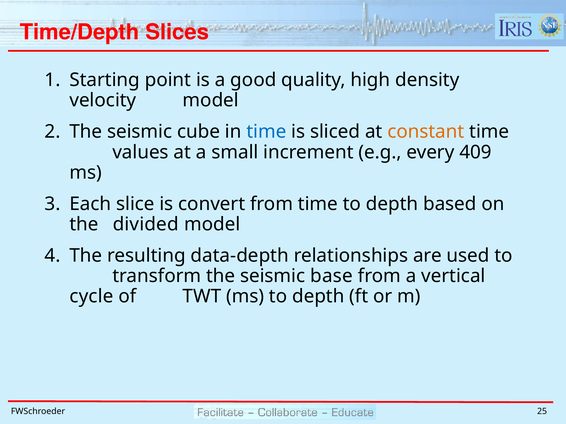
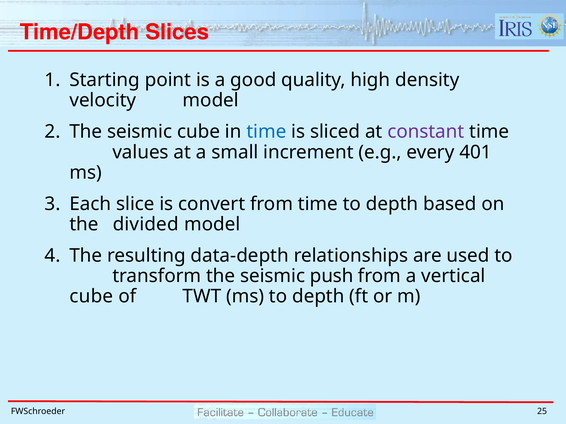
constant colour: orange -> purple
409: 409 -> 401
base: base -> push
cycle at (91, 297): cycle -> cube
